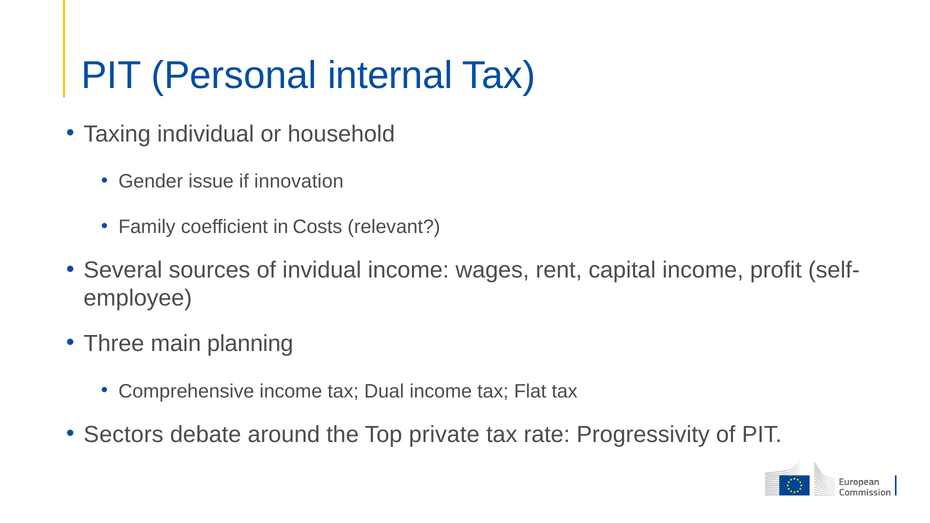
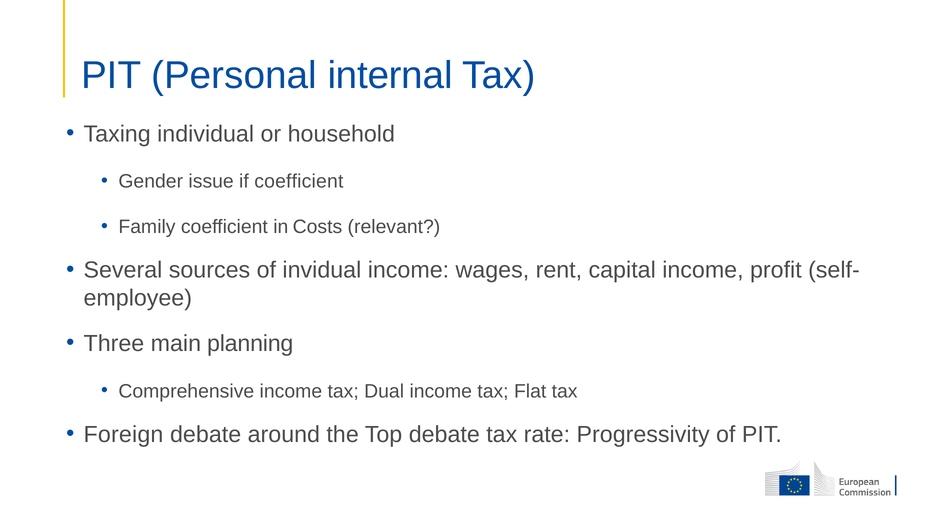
if innovation: innovation -> coefficient
Sectors: Sectors -> Foreign
Top private: private -> debate
